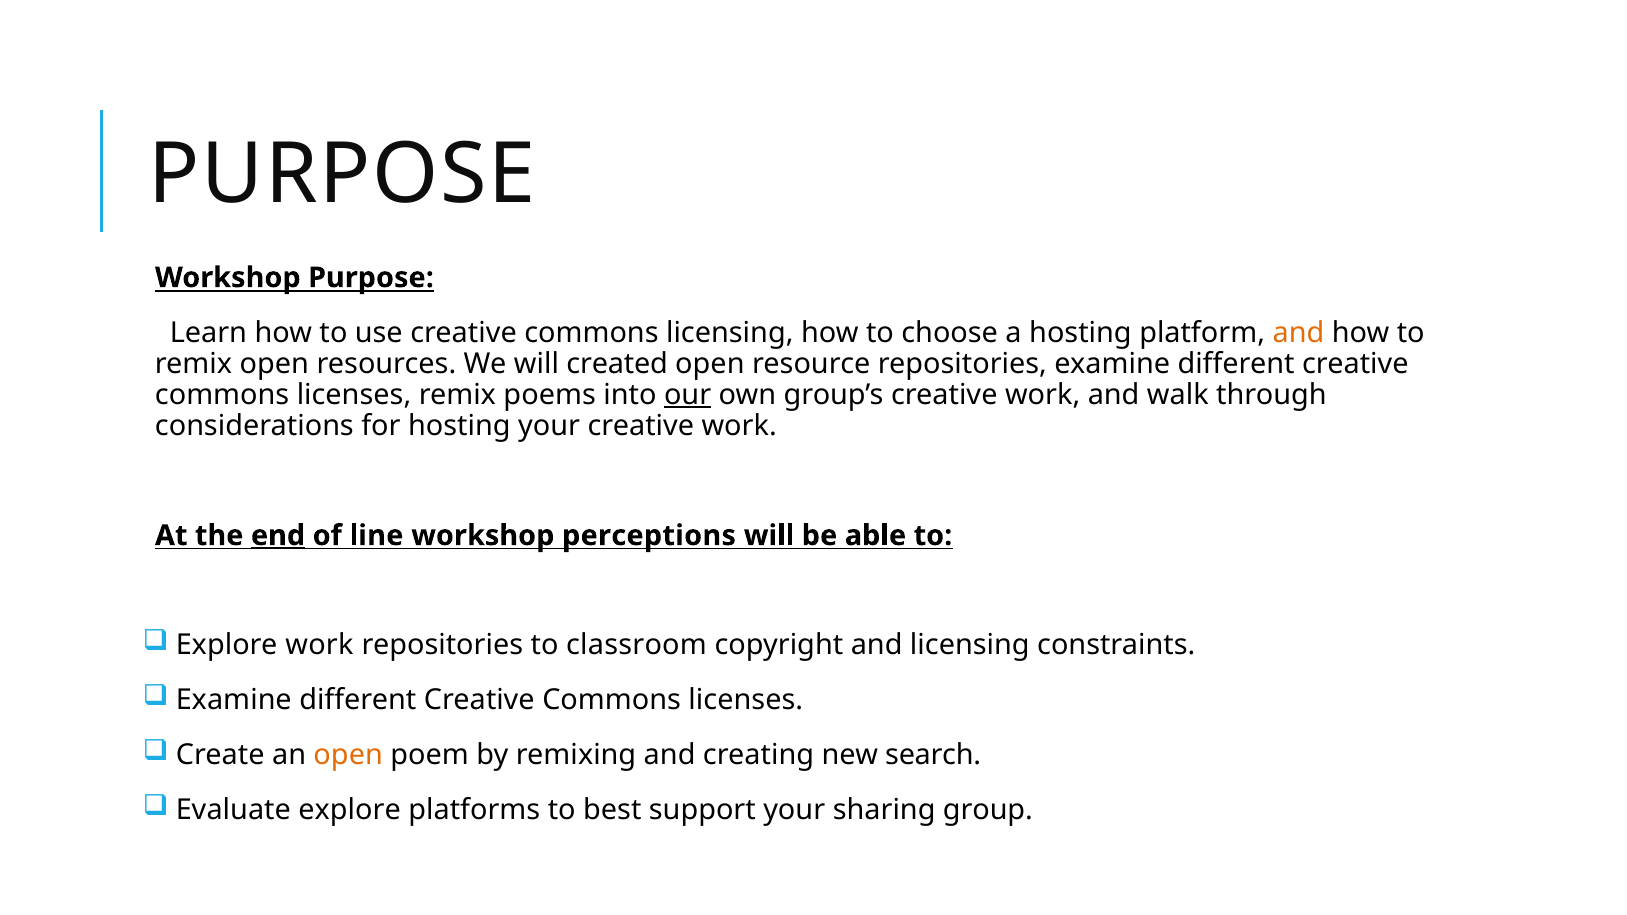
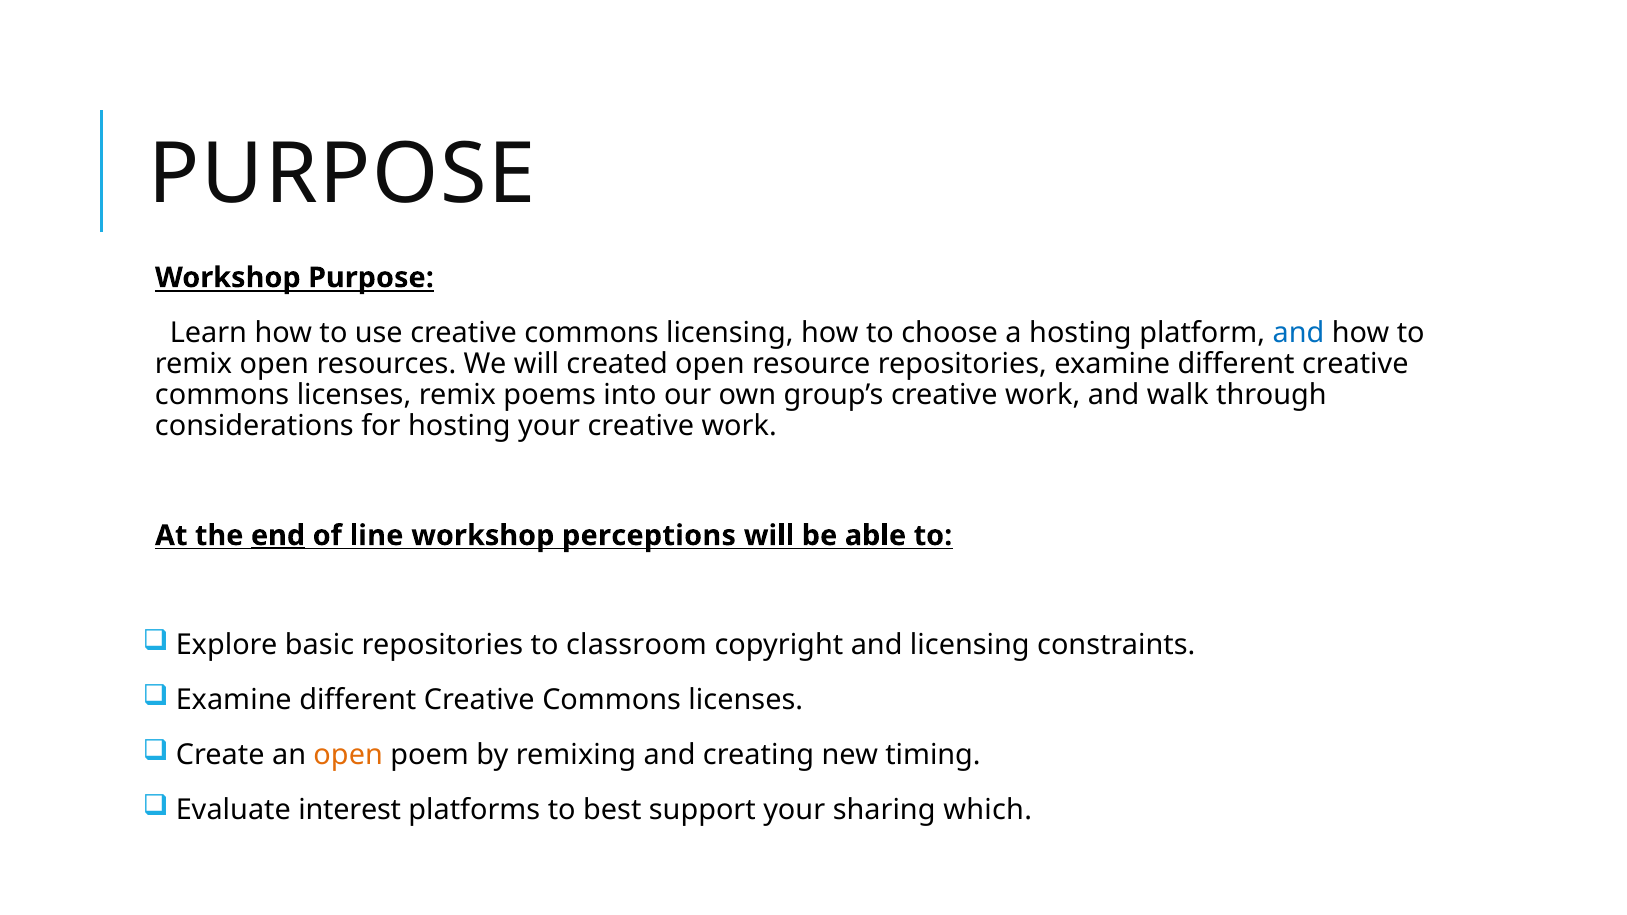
and at (1298, 333) colour: orange -> blue
our underline: present -> none
Explore work: work -> basic
search: search -> timing
Evaluate explore: explore -> interest
group: group -> which
